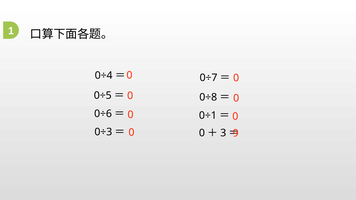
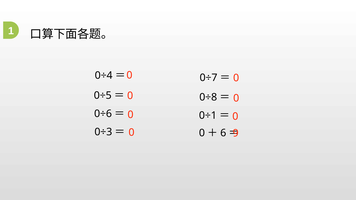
3: 3 -> 6
